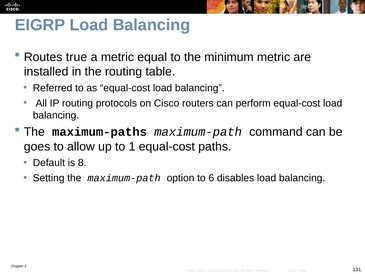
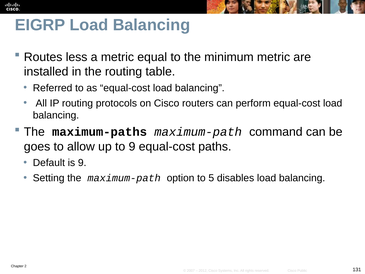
true: true -> less
to 1: 1 -> 9
is 8: 8 -> 9
6: 6 -> 5
